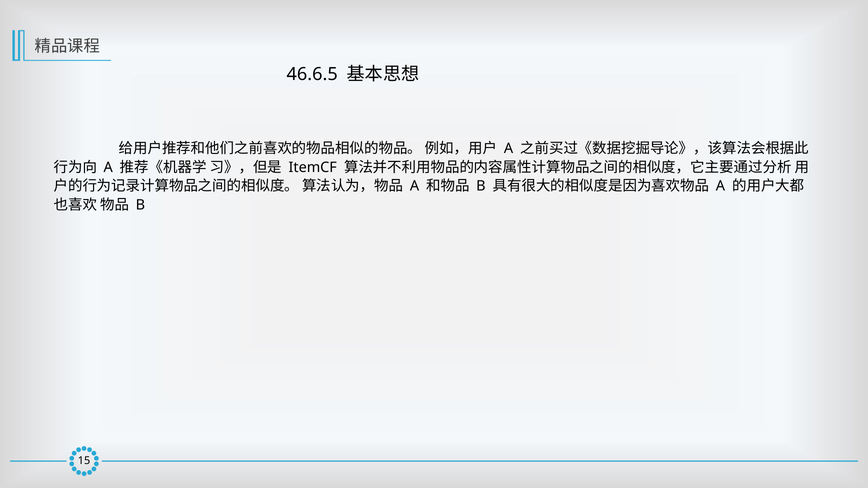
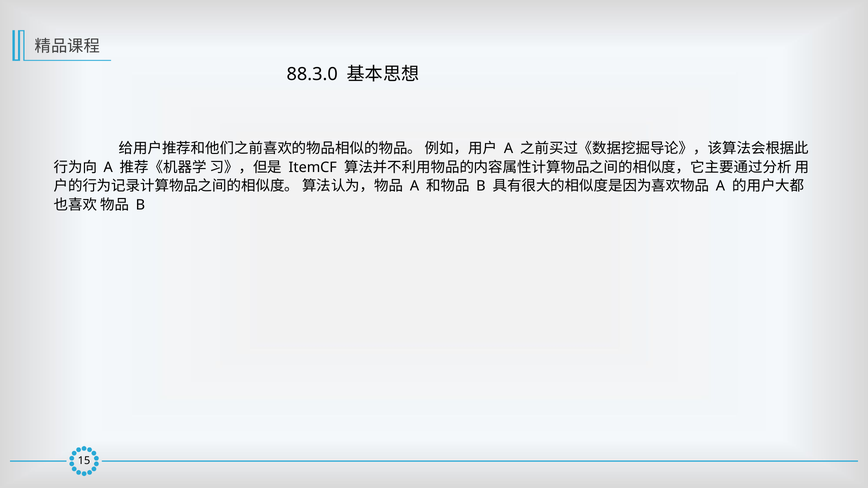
46.6.5: 46.6.5 -> 88.3.0
